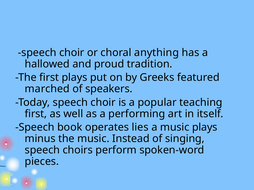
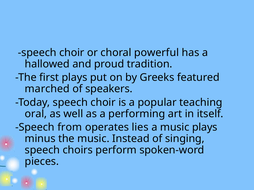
anything: anything -> powerful
first at (36, 114): first -> oral
book: book -> from
